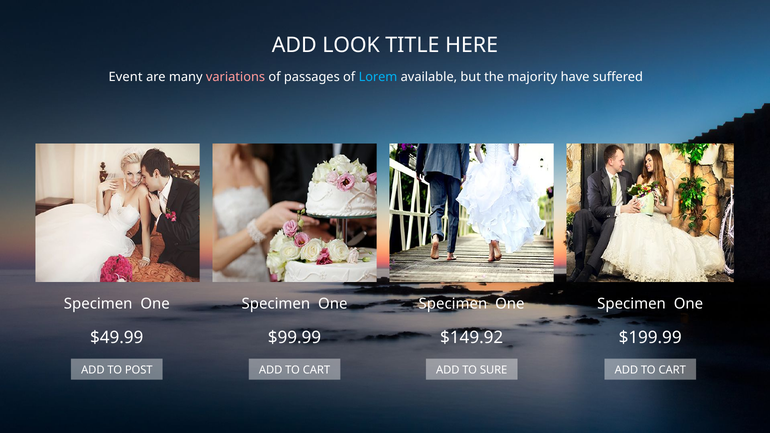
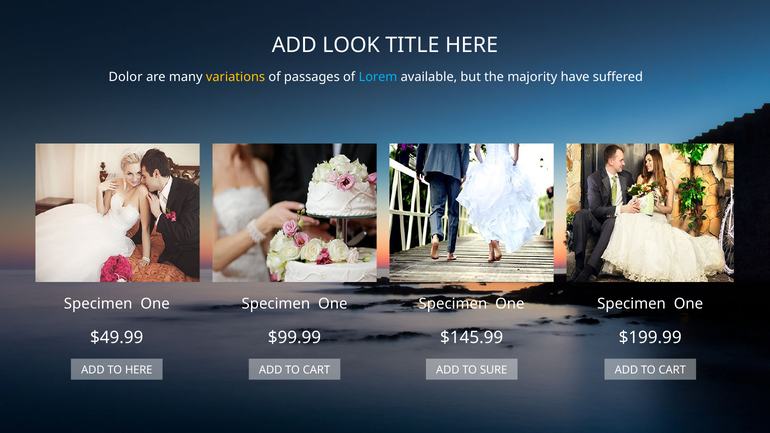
Event: Event -> Dolor
variations colour: pink -> yellow
$149.92: $149.92 -> $145.99
TO POST: POST -> HERE
